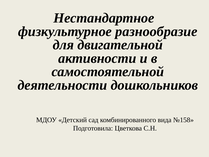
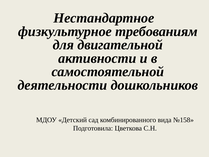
разнообразие: разнообразие -> требованиям
